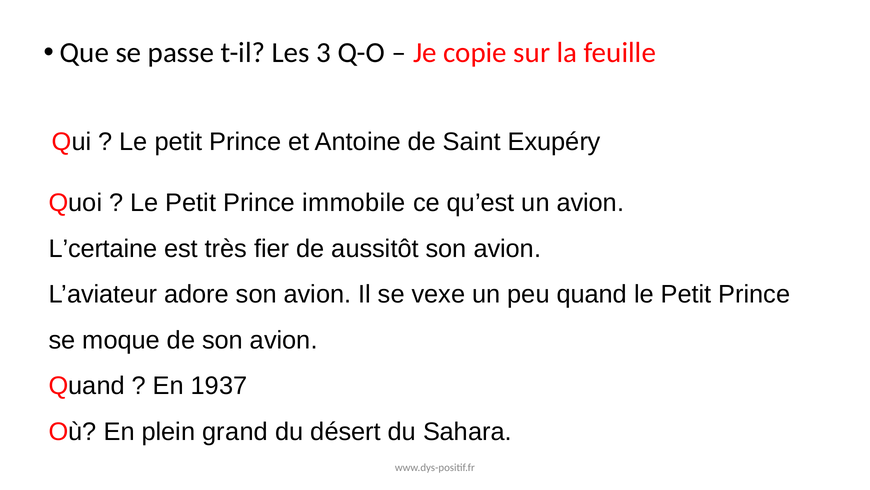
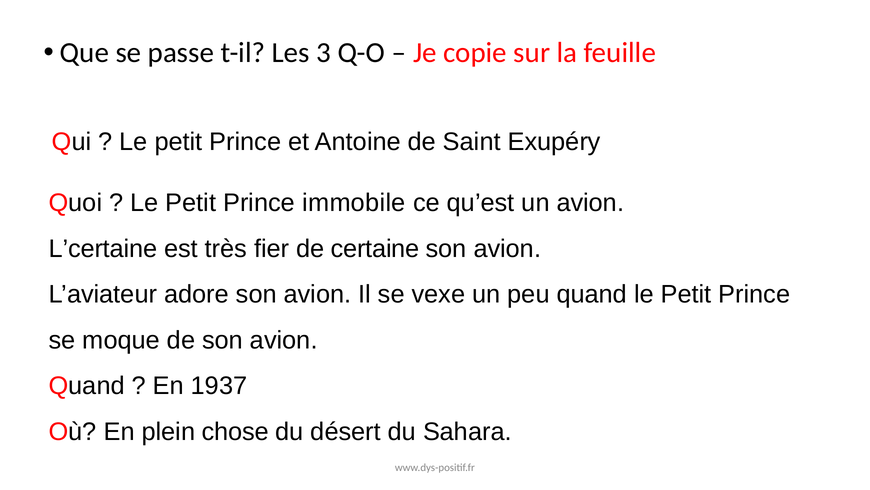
aussitôt: aussitôt -> certaine
grand: grand -> chose
